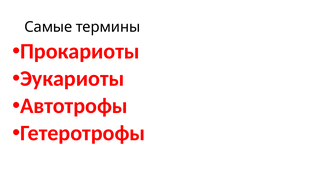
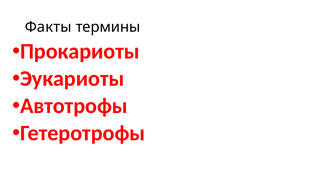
Самые: Самые -> Факты
